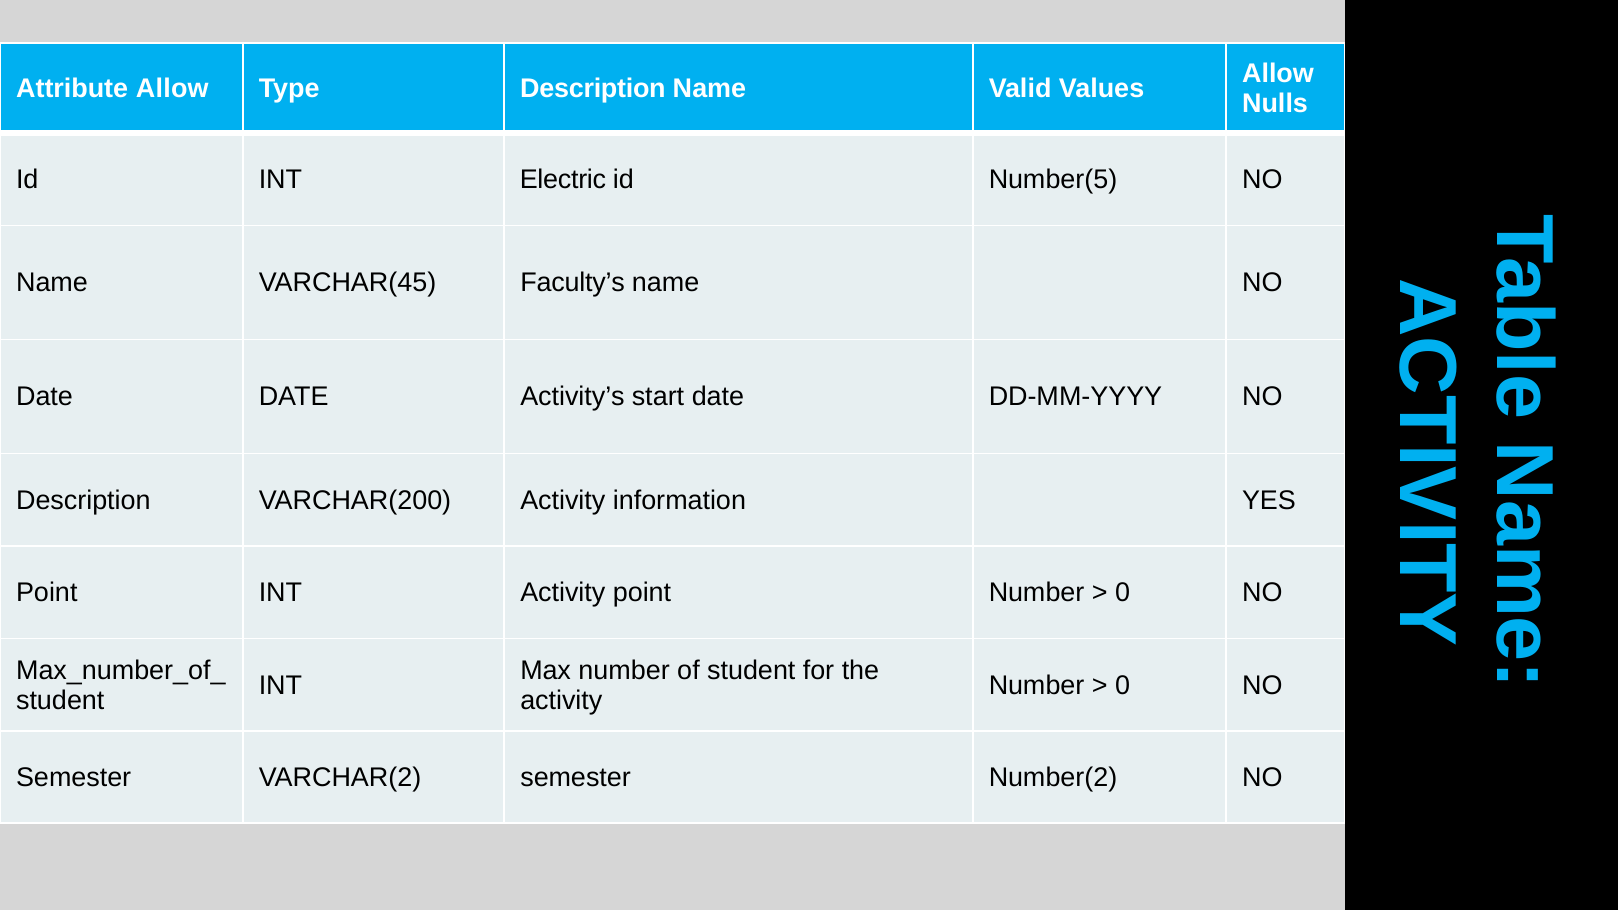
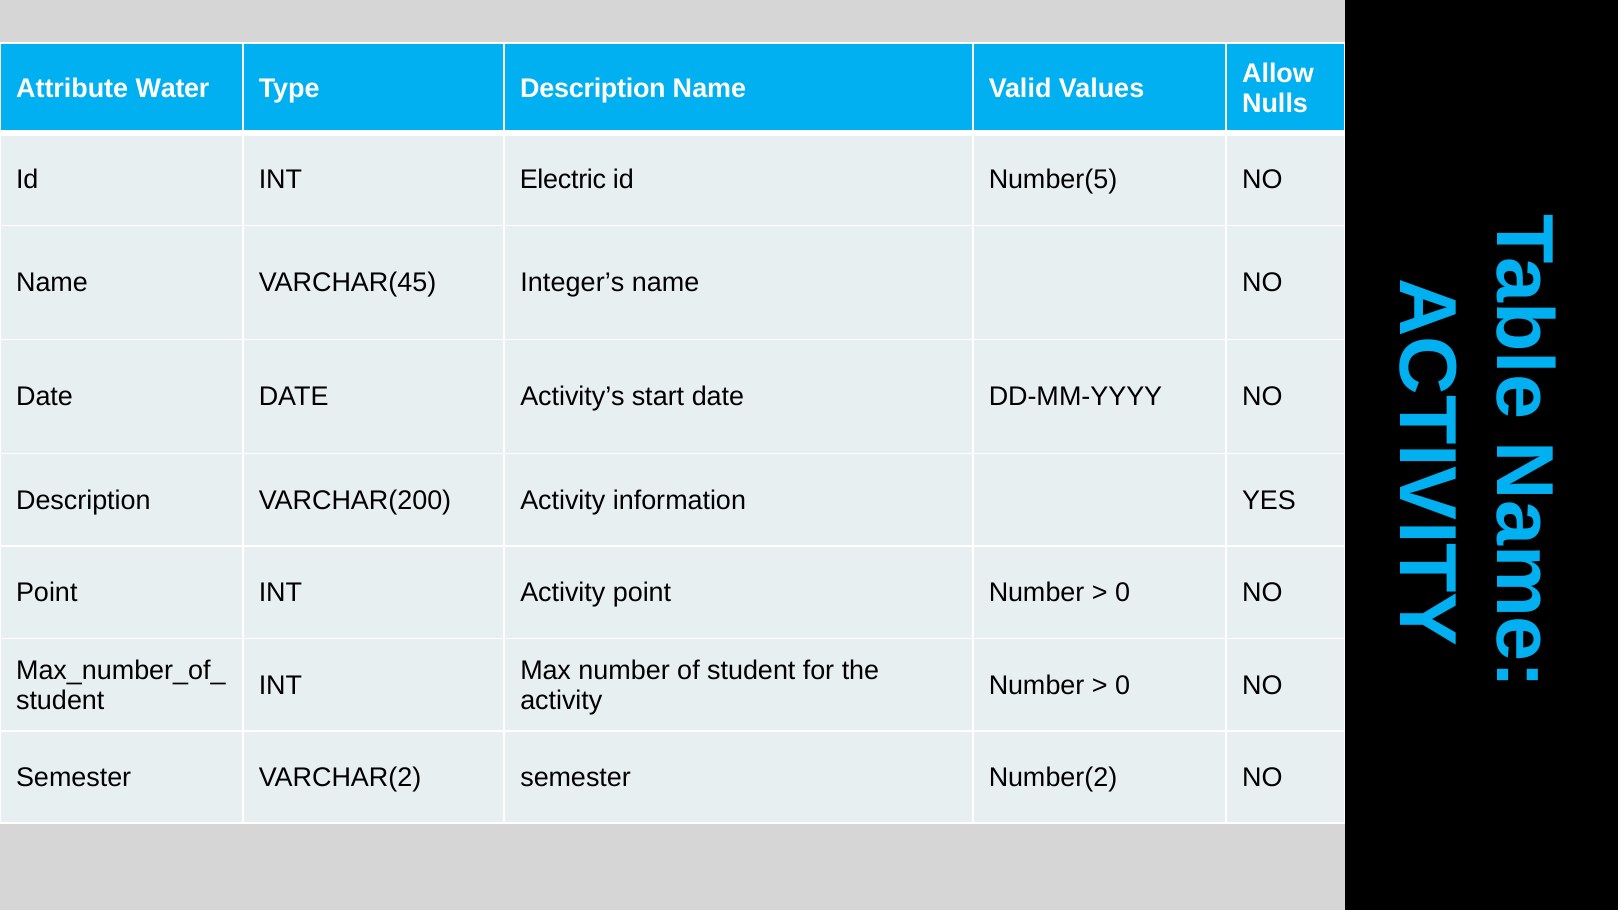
Attribute Allow: Allow -> Water
Faculty’s: Faculty’s -> Integer’s
